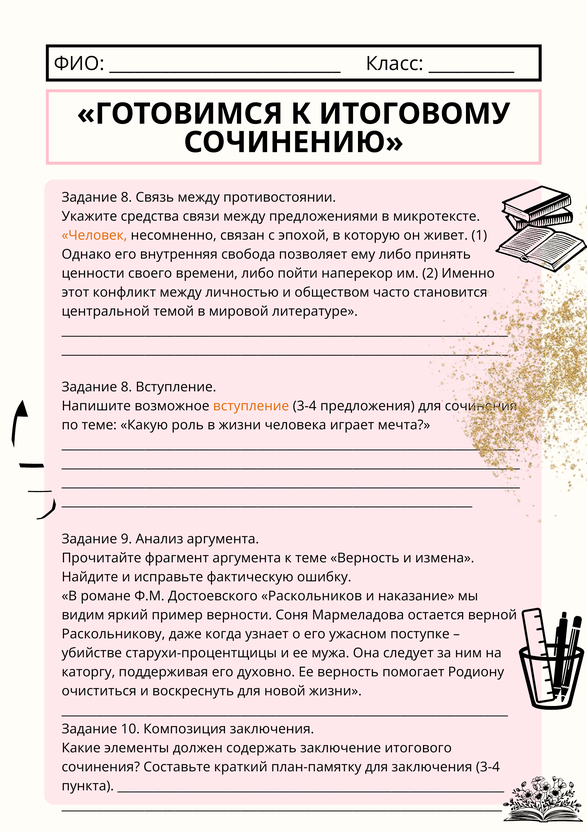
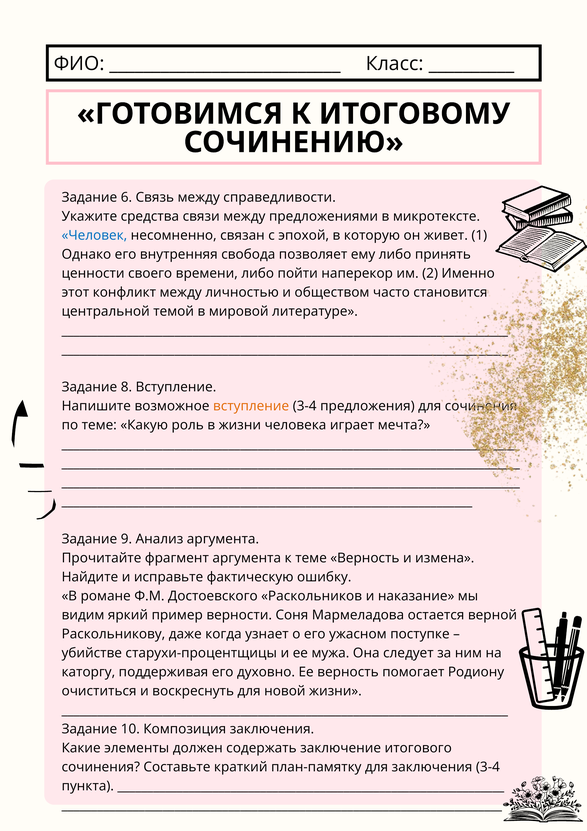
8 at (126, 197): 8 -> 6
противостоянии: противостоянии -> справедливости
Человек colour: orange -> blue
